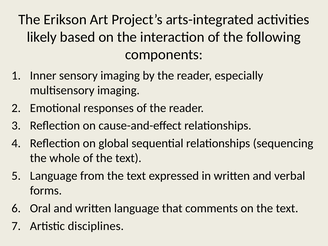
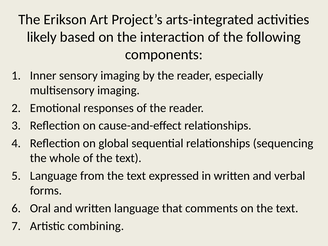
disciplines: disciplines -> combining
